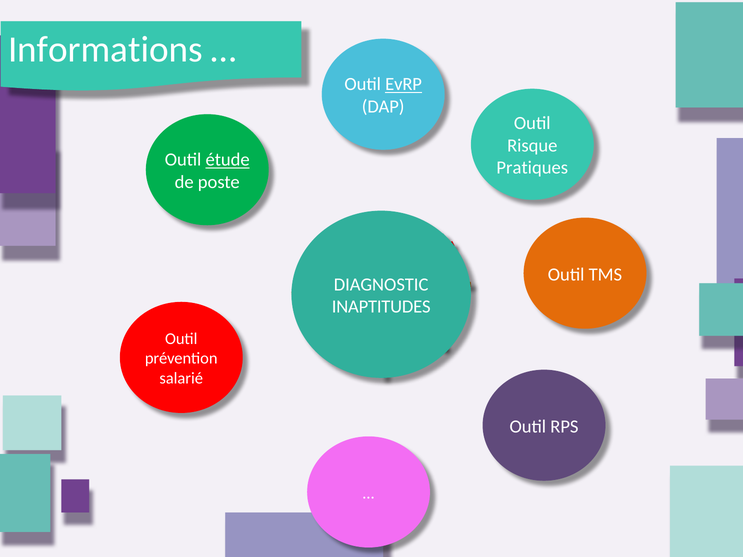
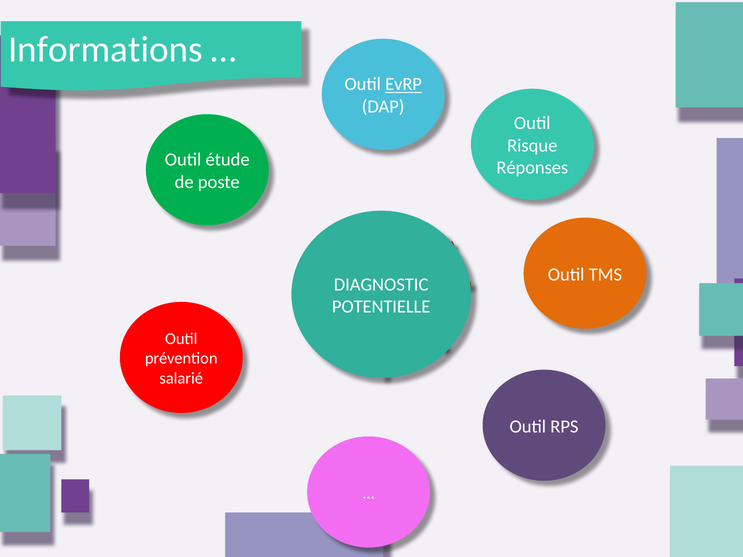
étude underline: present -> none
Pratiques: Pratiques -> Réponses
INAPTITUDES: INAPTITUDES -> POTENTIELLE
